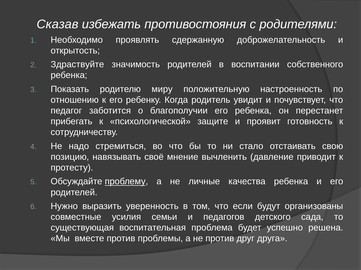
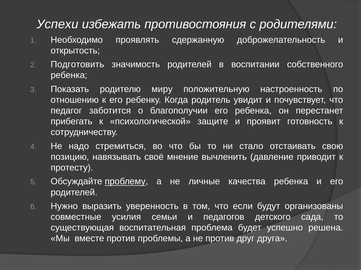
Сказав: Сказав -> Успехи
Здраствуйте: Здраствуйте -> Подготовить
